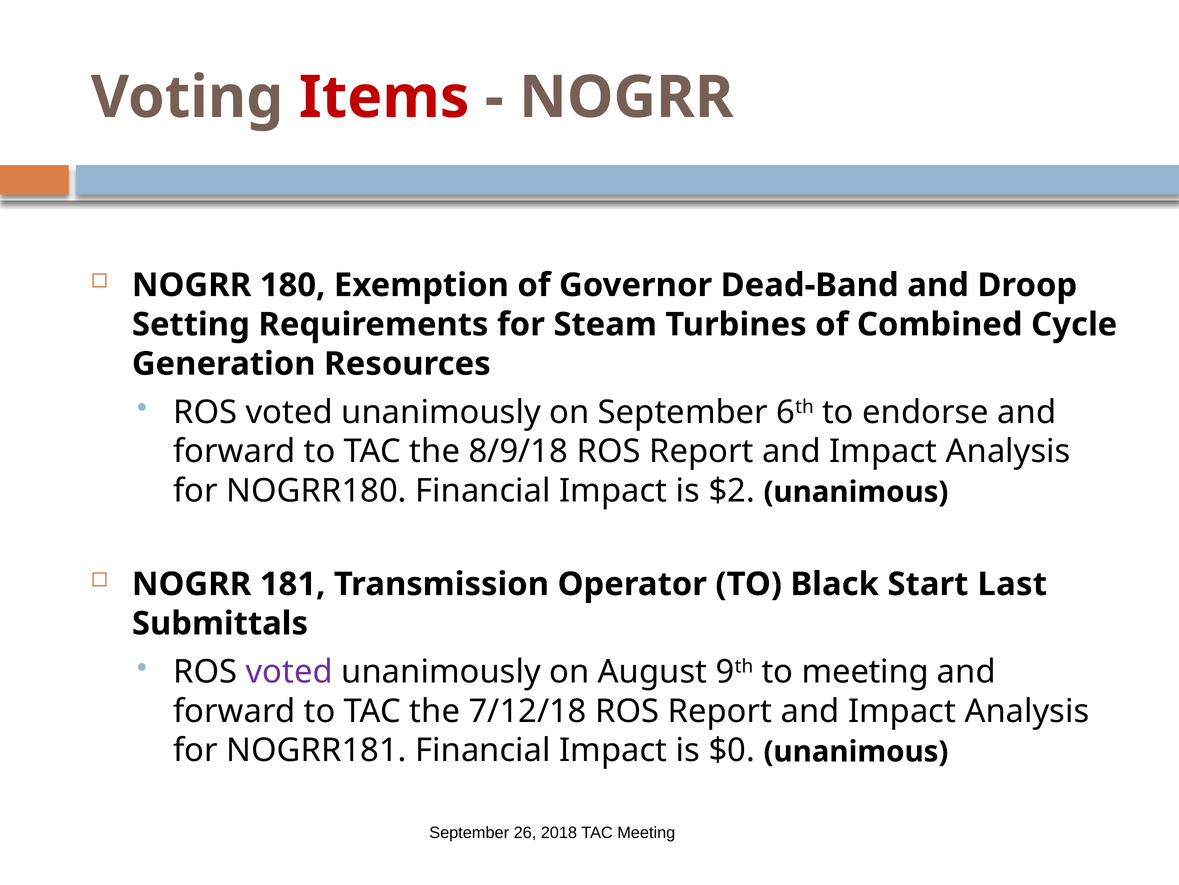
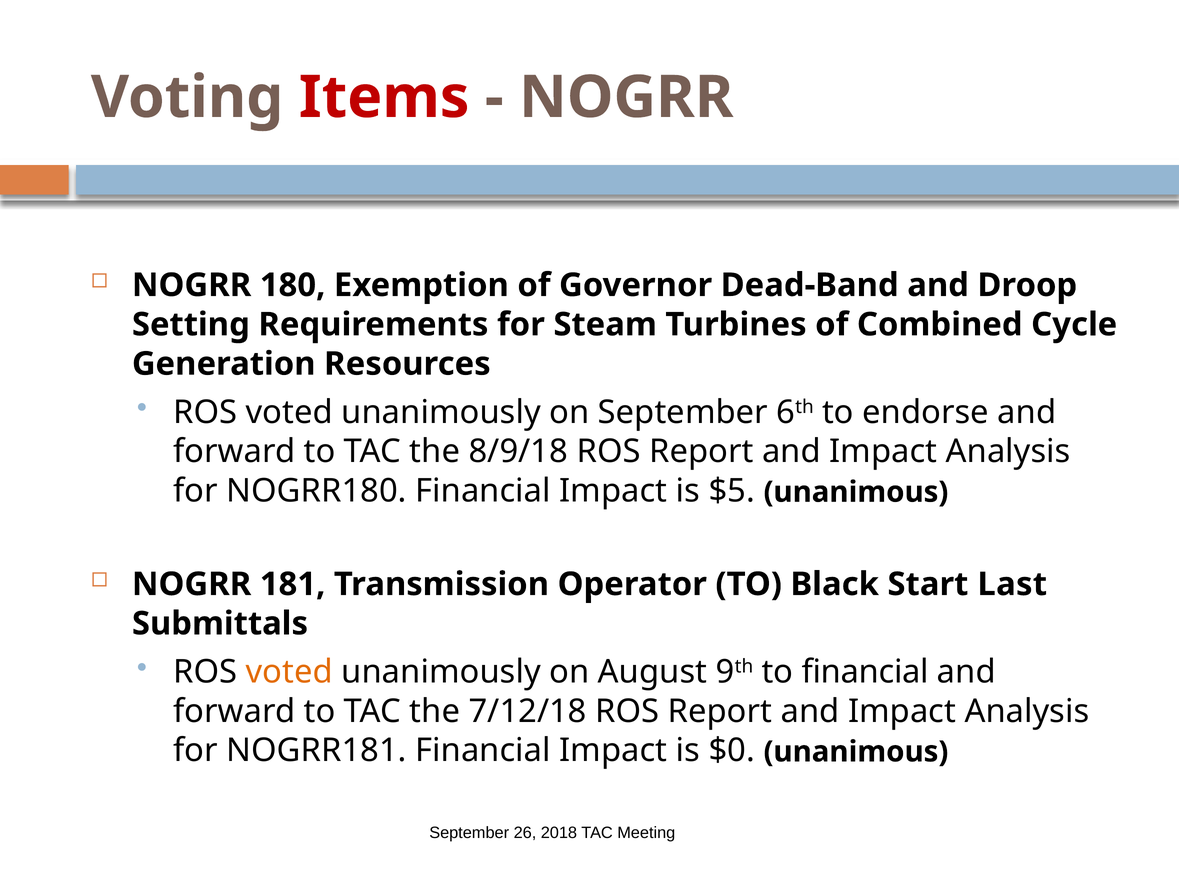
$2: $2 -> $5
voted at (289, 671) colour: purple -> orange
to meeting: meeting -> financial
